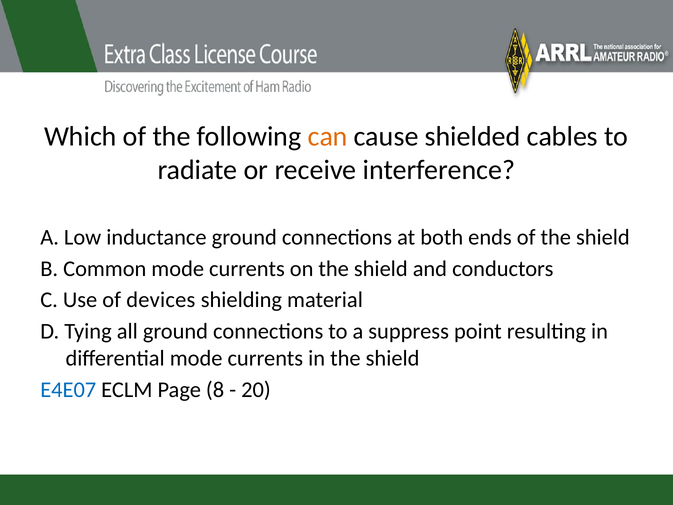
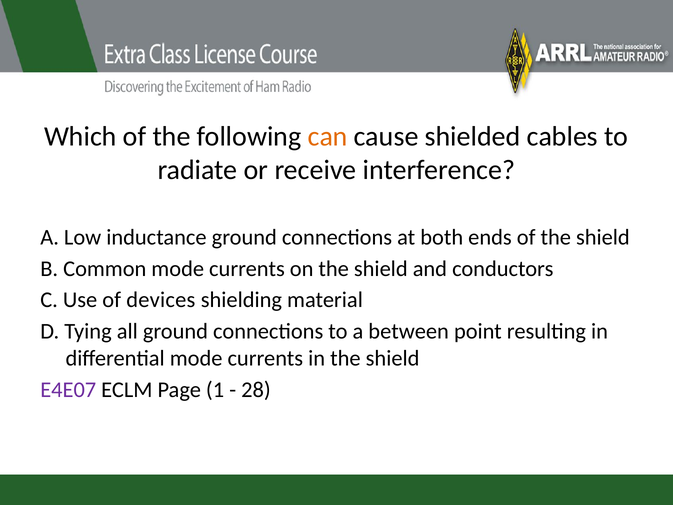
suppress: suppress -> between
E4E07 colour: blue -> purple
8: 8 -> 1
20: 20 -> 28
